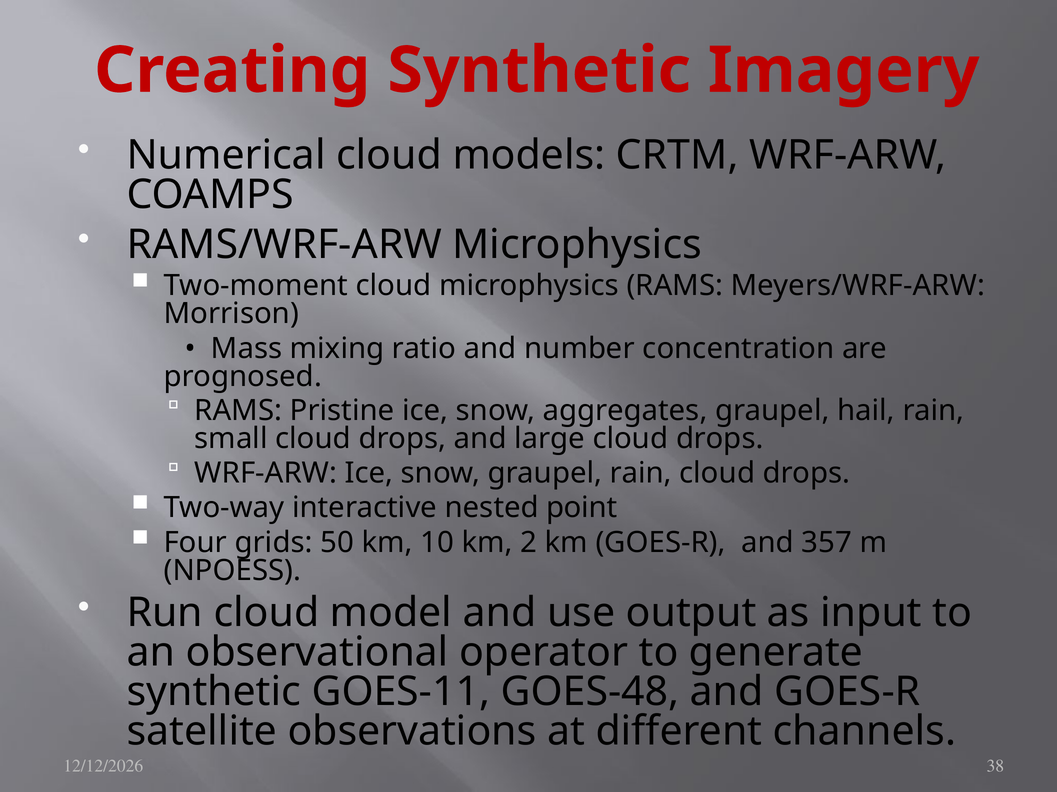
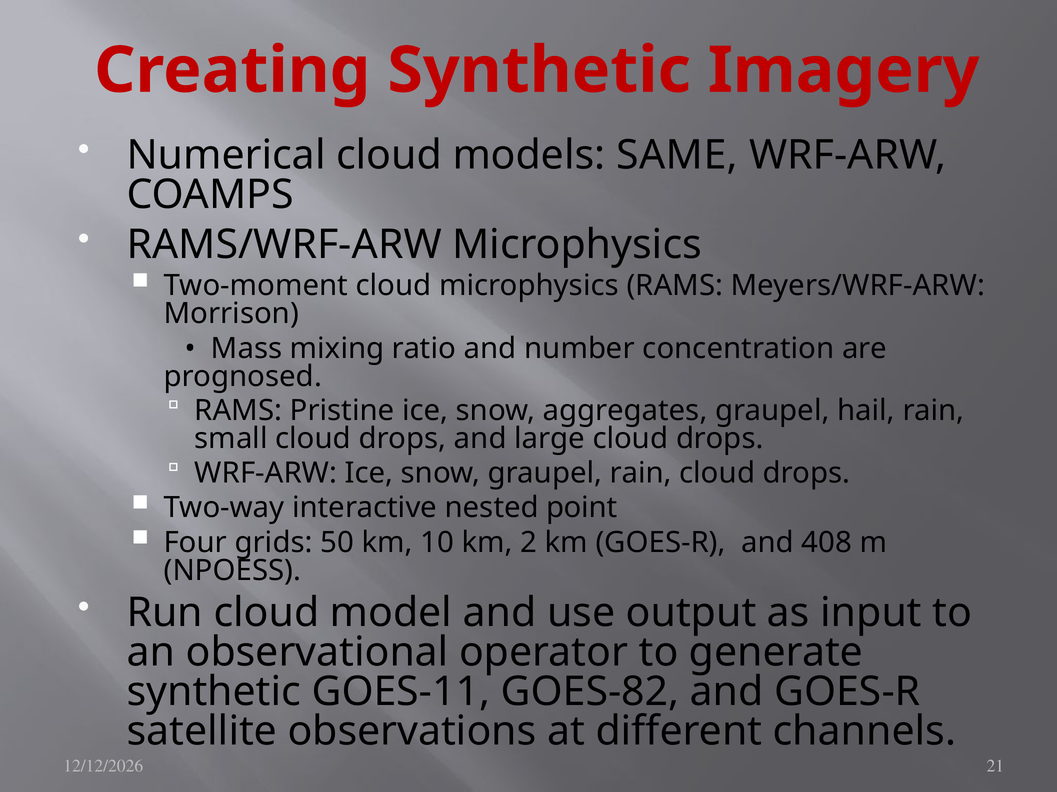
CRTM: CRTM -> SAME
357: 357 -> 408
GOES-48: GOES-48 -> GOES-82
38: 38 -> 21
